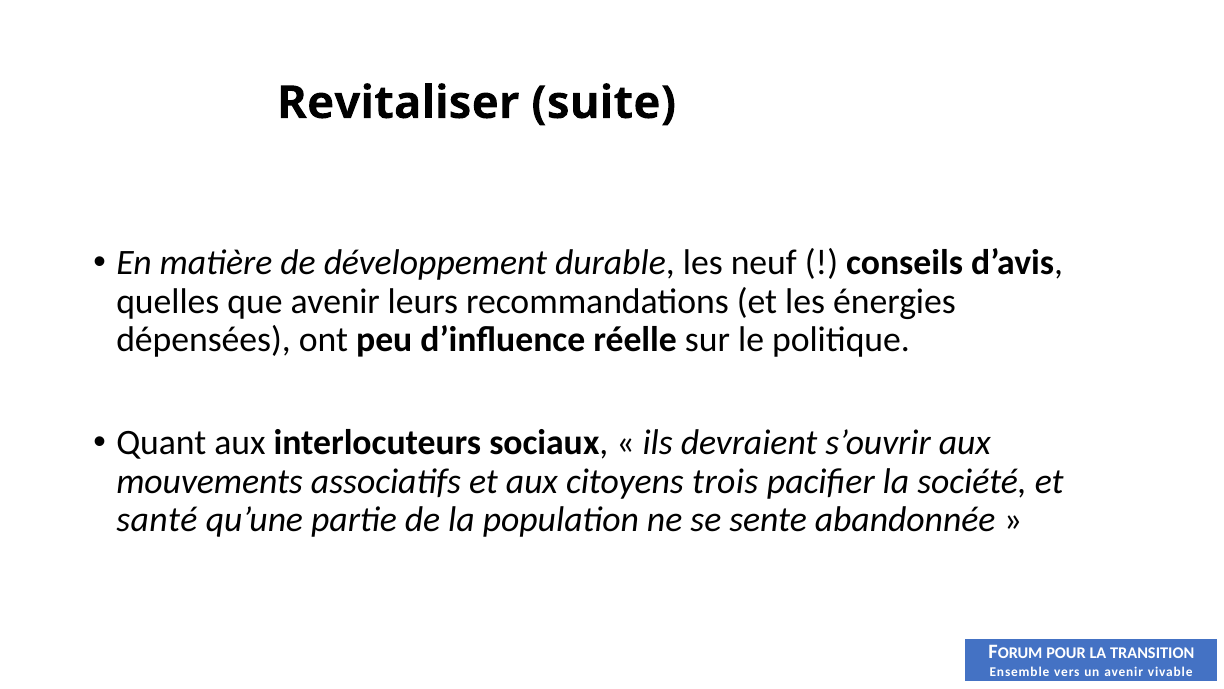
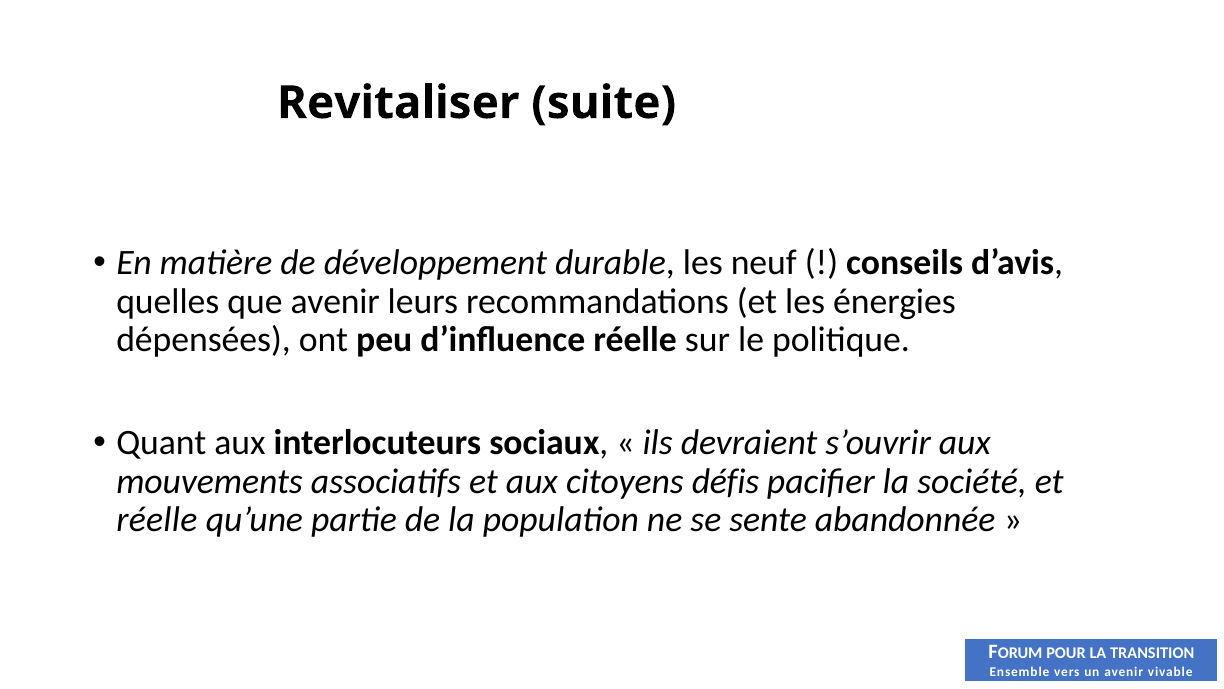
trois: trois -> défis
santé at (157, 519): santé -> réelle
